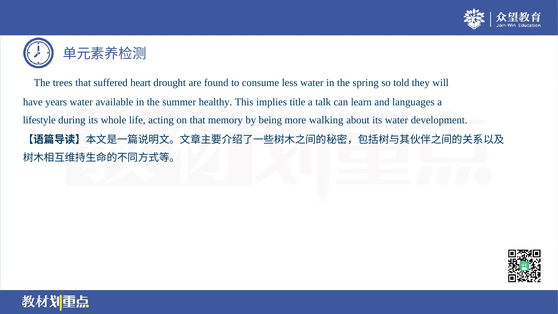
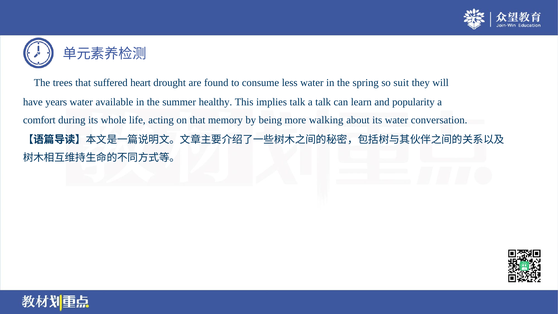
told: told -> suit
implies title: title -> talk
languages: languages -> popularity
lifestyle: lifestyle -> comfort
development: development -> conversation
